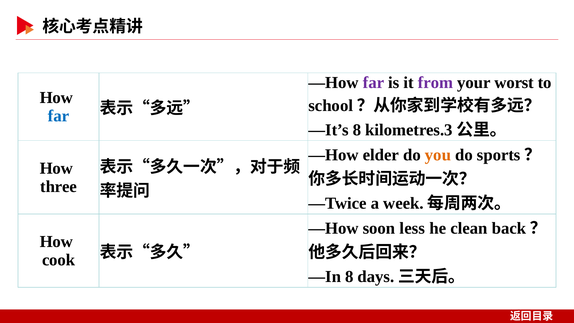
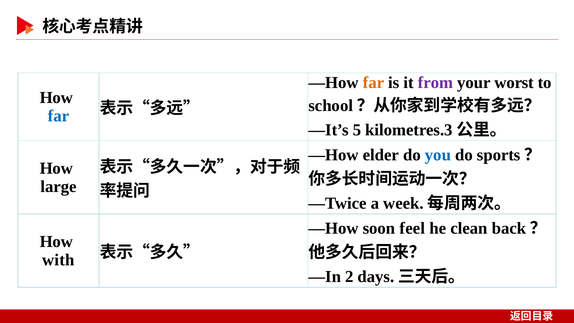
far at (373, 83) colour: purple -> orange
—It’s 8: 8 -> 5
you colour: orange -> blue
three: three -> large
less: less -> feel
cook: cook -> with
—In 8: 8 -> 2
